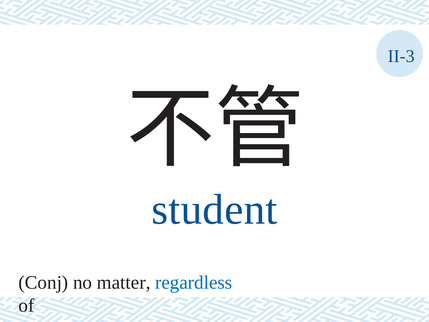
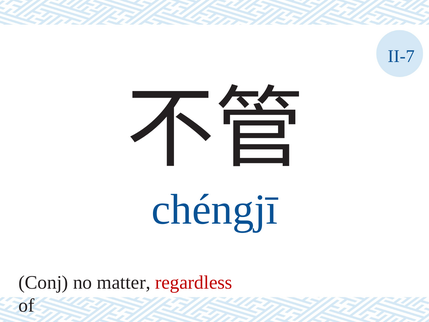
II-3: II-3 -> II-7
student: student -> chéngjī
regardless colour: blue -> red
